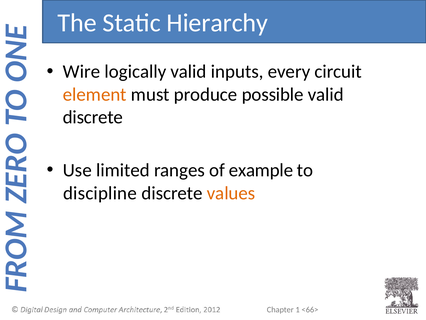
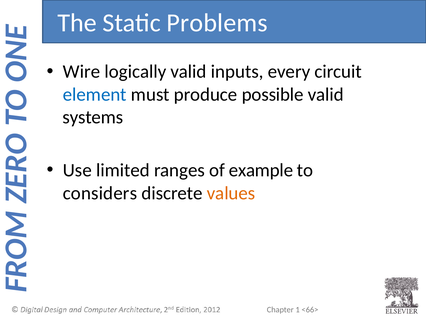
Hierarchy: Hierarchy -> Problems
element colour: orange -> blue
discrete at (93, 117): discrete -> systems
discipline: discipline -> considers
